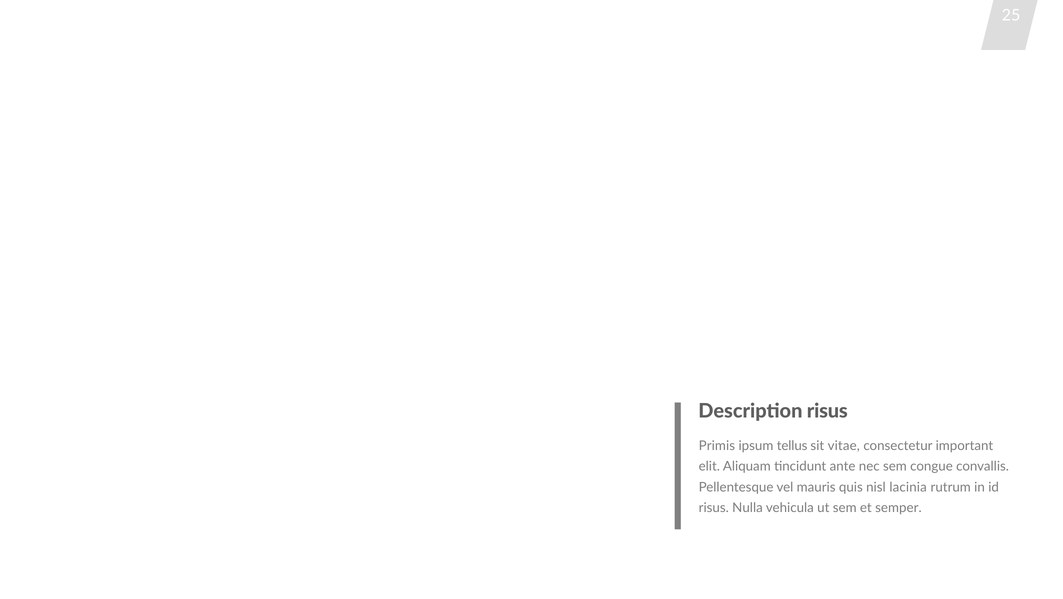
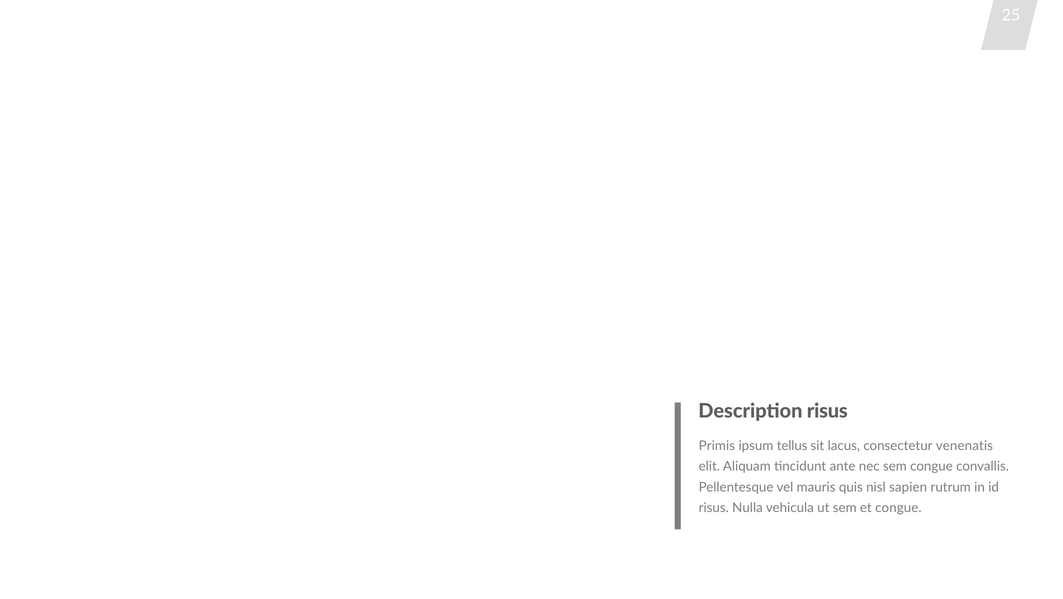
vitae: vitae -> lacus
important: important -> venenatis
lacinia: lacinia -> sapien
et semper: semper -> congue
